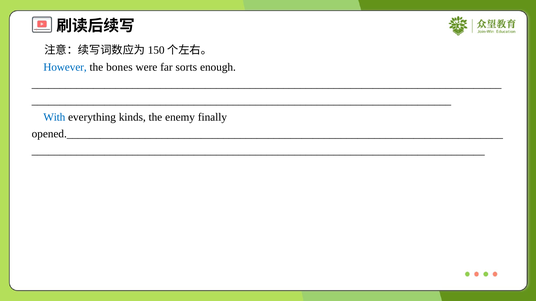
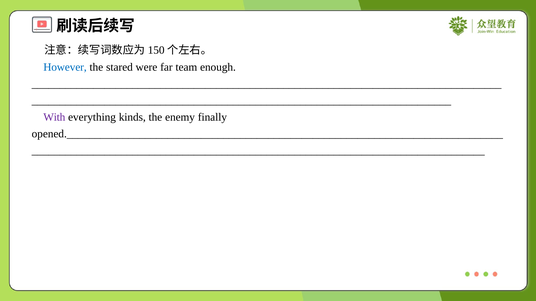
bones: bones -> stared
sorts: sorts -> team
With colour: blue -> purple
